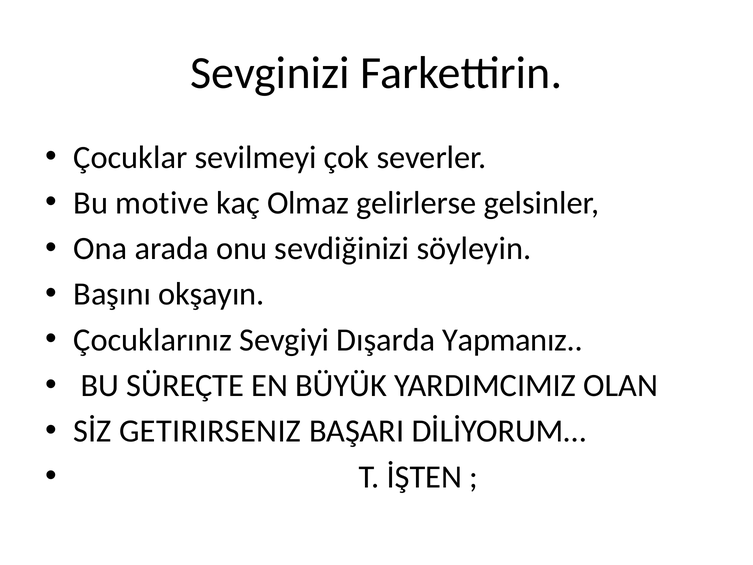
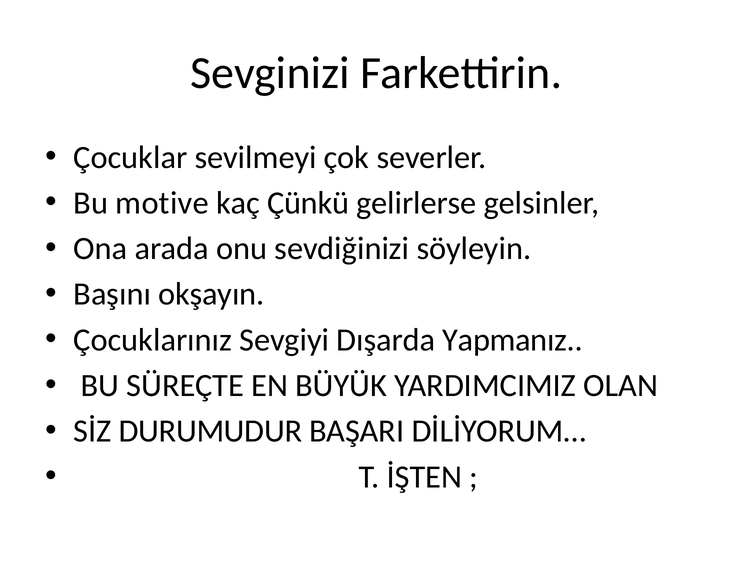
Olmaz: Olmaz -> Çünkü
GETIRIRSENIZ: GETIRIRSENIZ -> DURUMUDUR
